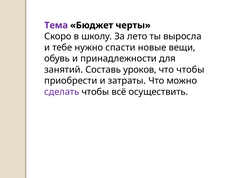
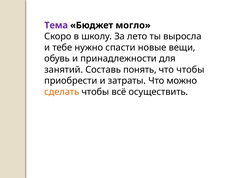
черты: черты -> могло
уроков: уроков -> понять
сделать colour: purple -> orange
